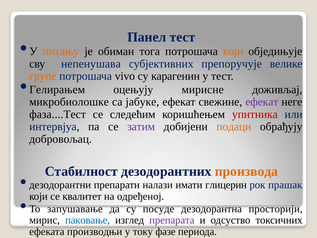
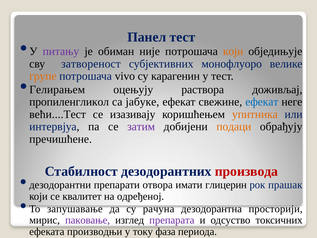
питању colour: orange -> purple
тога: тога -> није
непенушава: непенушава -> затвореност
препоручује: препоручује -> монофлуоро
мирисне: мирисне -> раствора
микробиолошке: микробиолошке -> пропиленгликол
ефекат at (262, 102) colour: purple -> blue
фаза....Тест: фаза....Тест -> већи....Тест
следећим: следећим -> изазивају
упитника colour: red -> orange
добровољац: добровољац -> пречишћене
производа colour: orange -> red
налази: налази -> отвора
посуде: посуде -> рачуна
паковање colour: blue -> purple
фазе: фазе -> фаза
